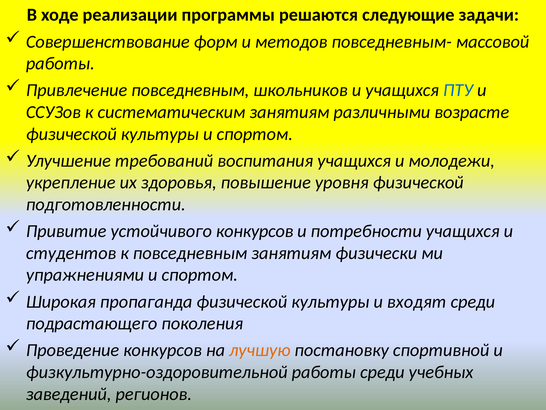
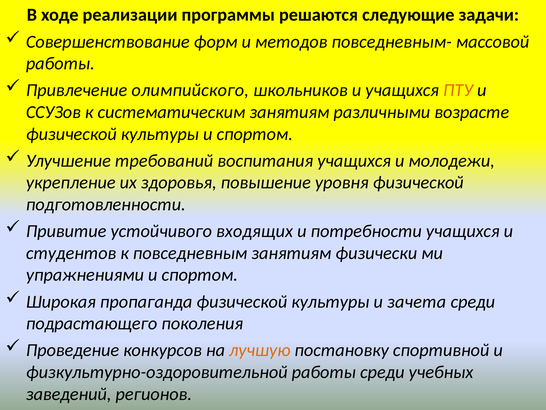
Привлечение повседневным: повседневным -> олимпийского
ПТУ colour: blue -> orange
устойчивого конкурсов: конкурсов -> входящих
входят: входят -> зачета
